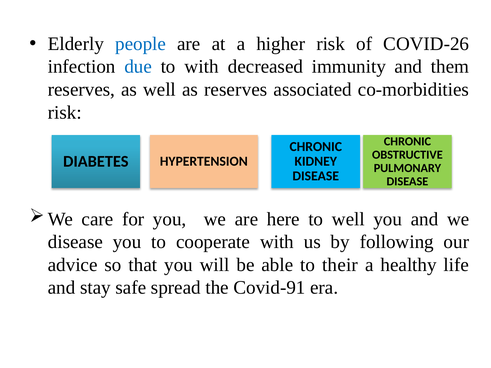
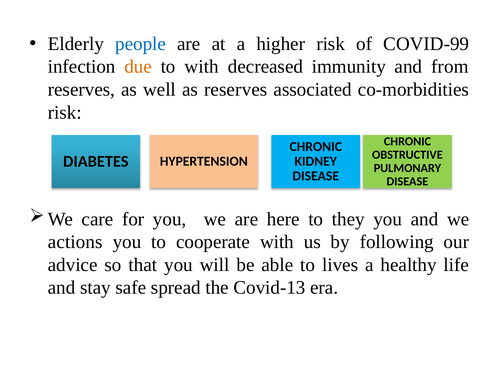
COVID-26: COVID-26 -> COVID-99
due colour: blue -> orange
them: them -> from
to well: well -> they
disease at (75, 242): disease -> actions
their: their -> lives
Covid-91: Covid-91 -> Covid-13
